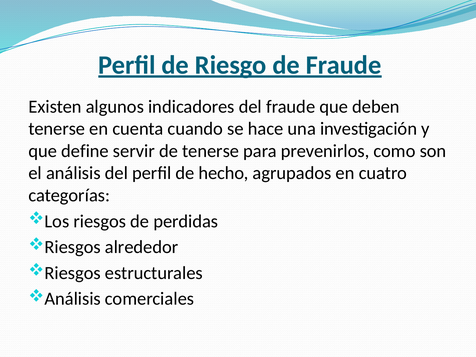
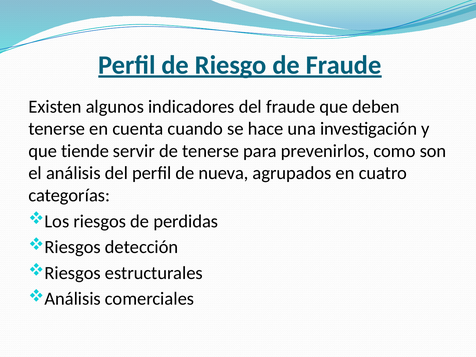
define: define -> tiende
hecho: hecho -> nueva
alrededor: alrededor -> detección
